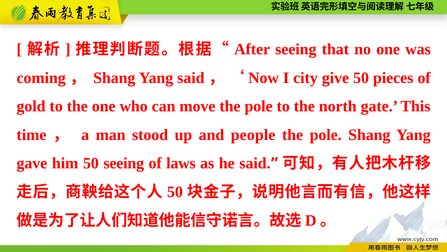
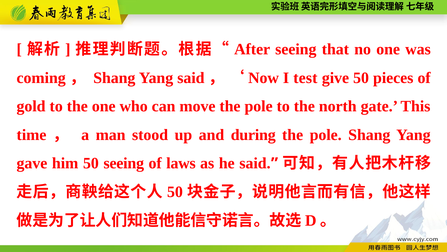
city: city -> test
people: people -> during
